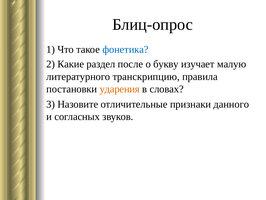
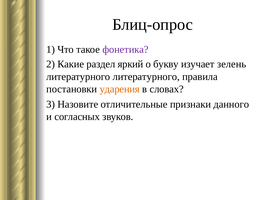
фонетика colour: blue -> purple
после: после -> яркий
малую: малую -> зелень
литературного транскрипцию: транскрипцию -> литературного
